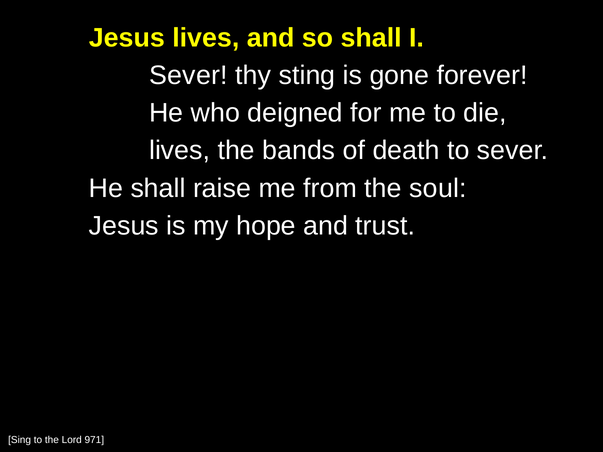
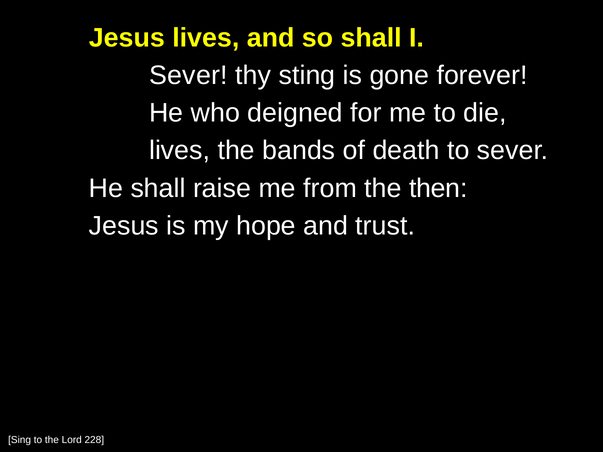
soul: soul -> then
971: 971 -> 228
